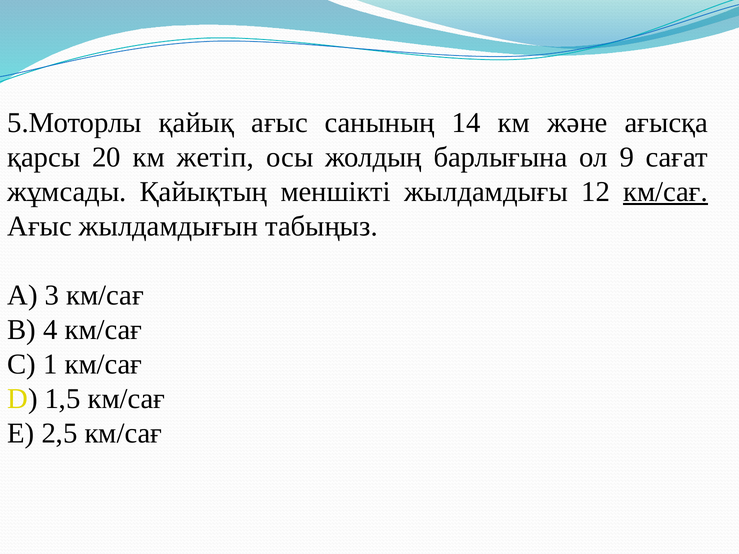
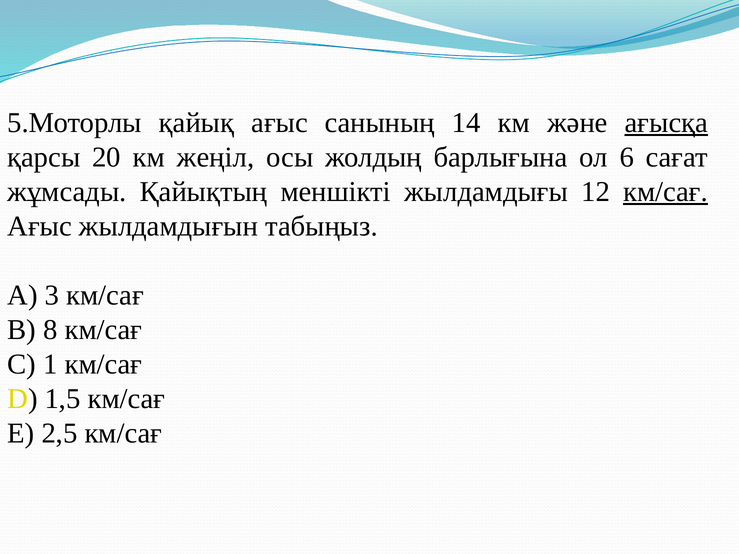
ағысқа underline: none -> present
жетіп: жетіп -> жеңіл
9: 9 -> 6
4: 4 -> 8
